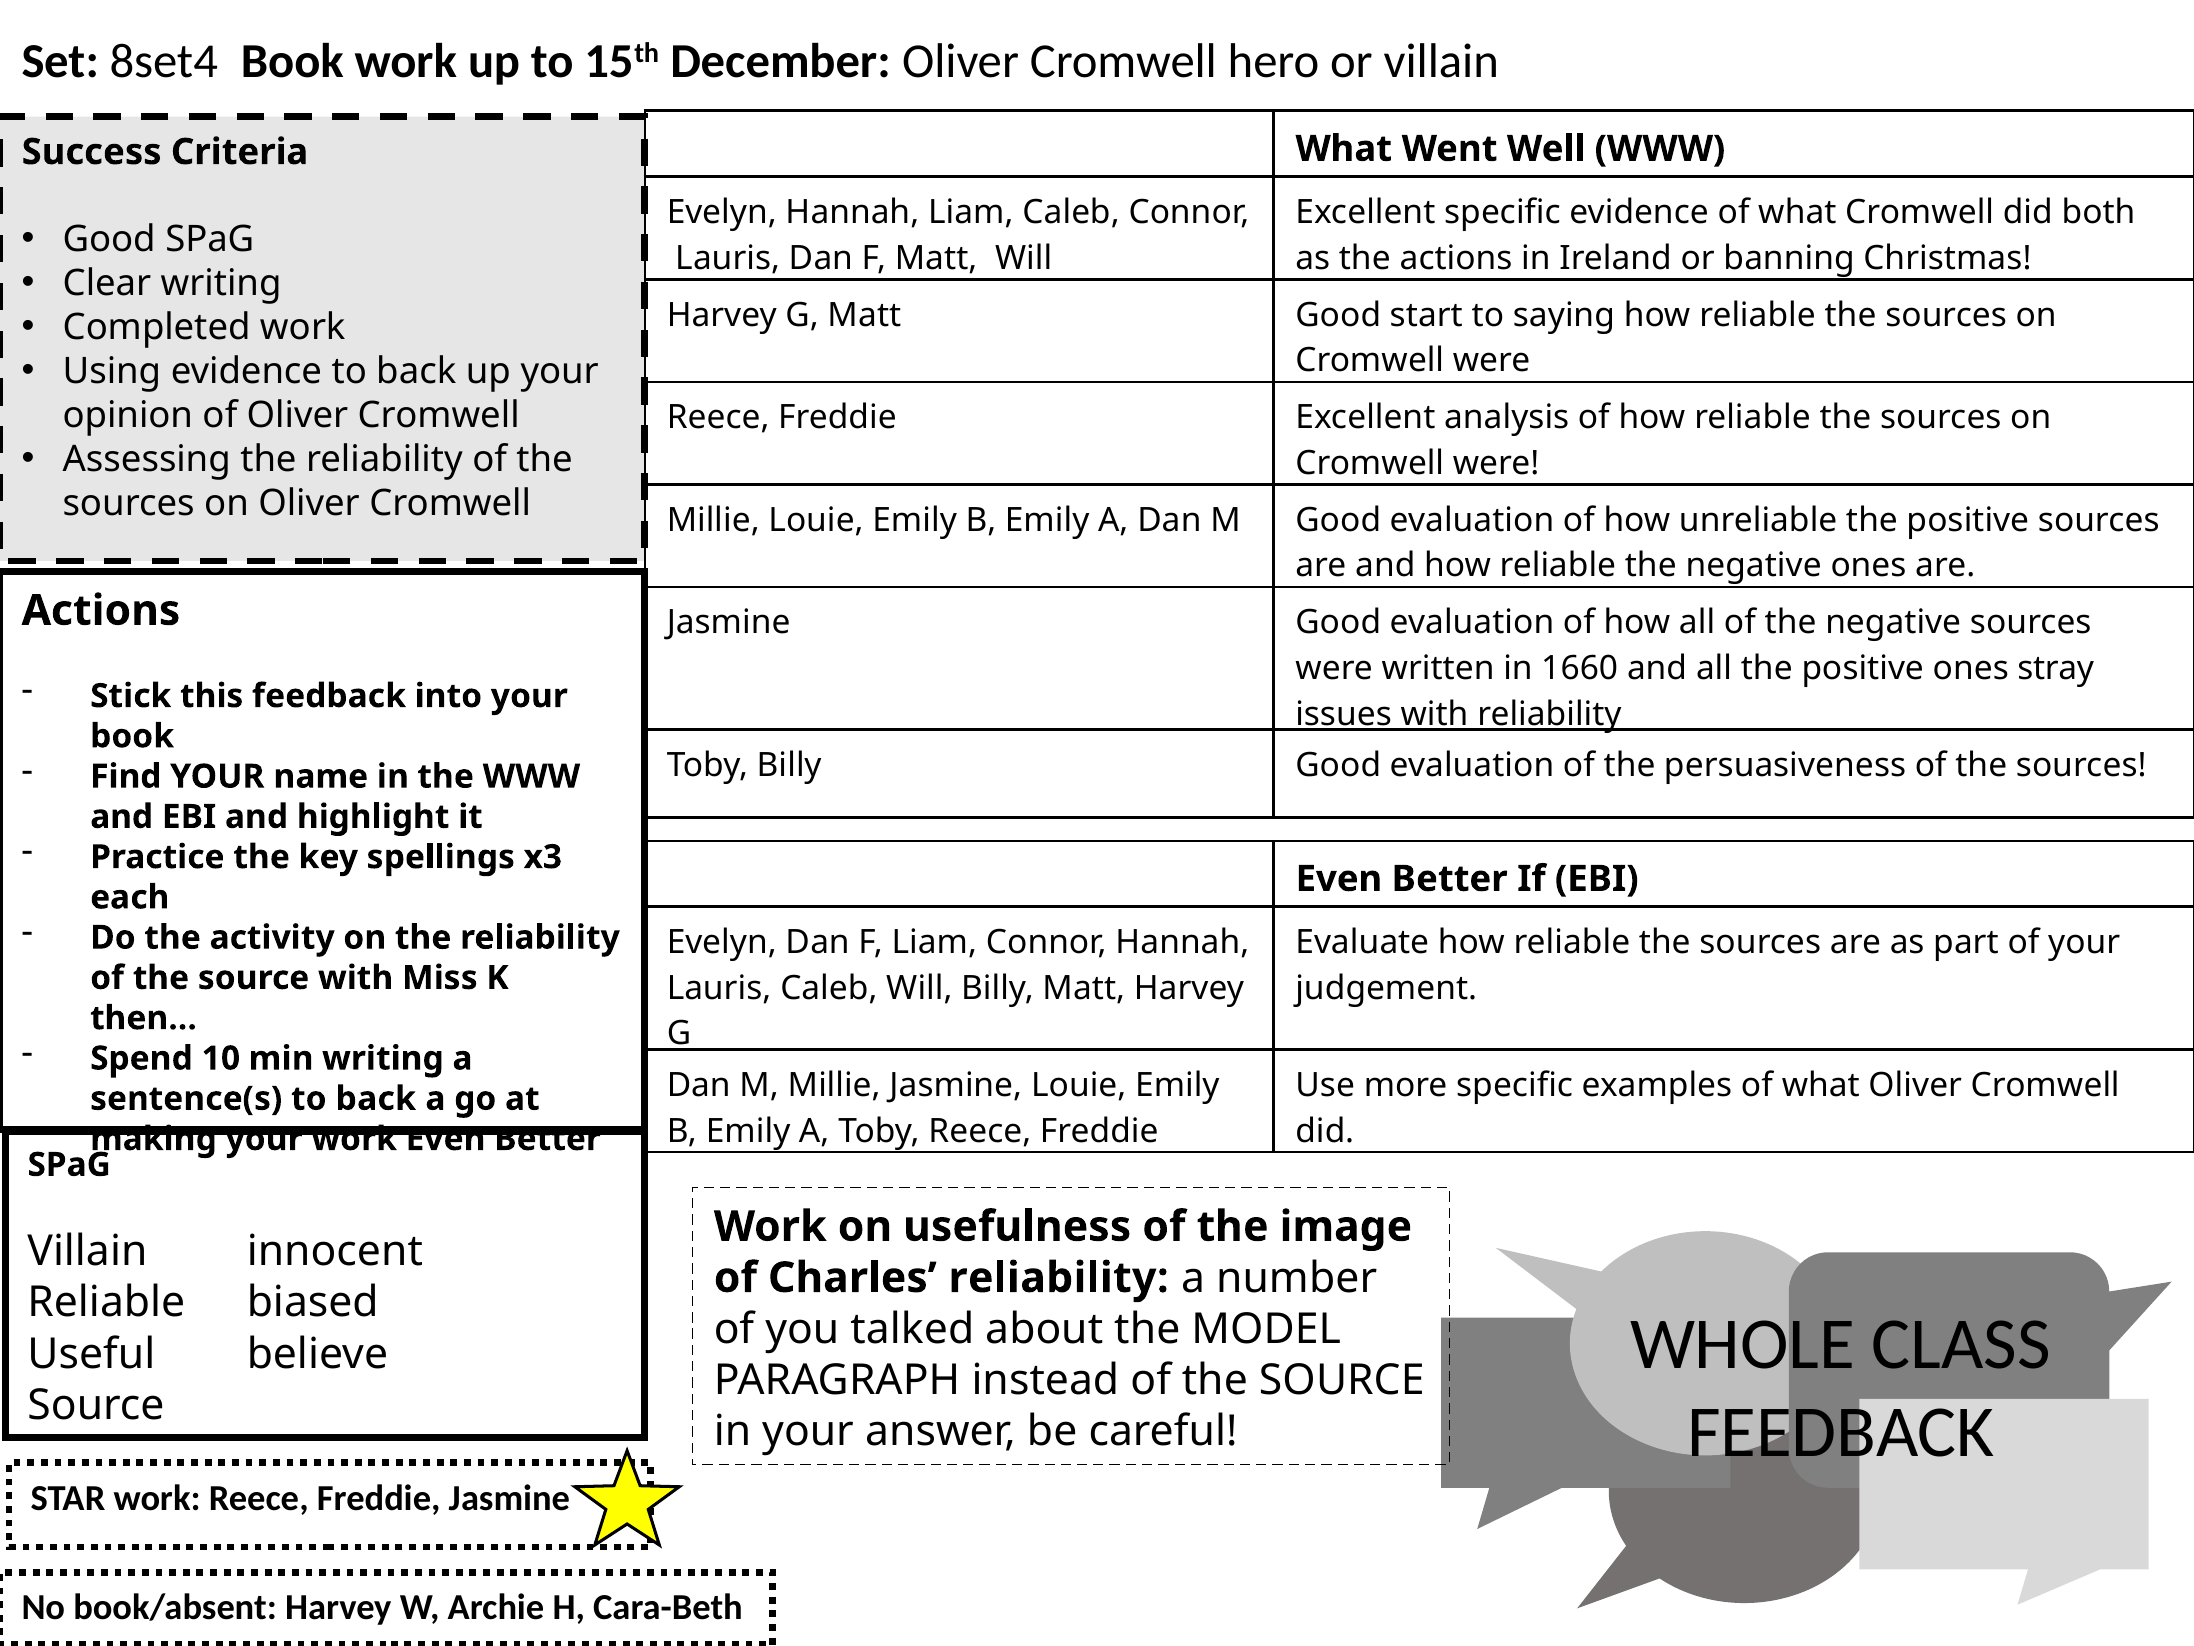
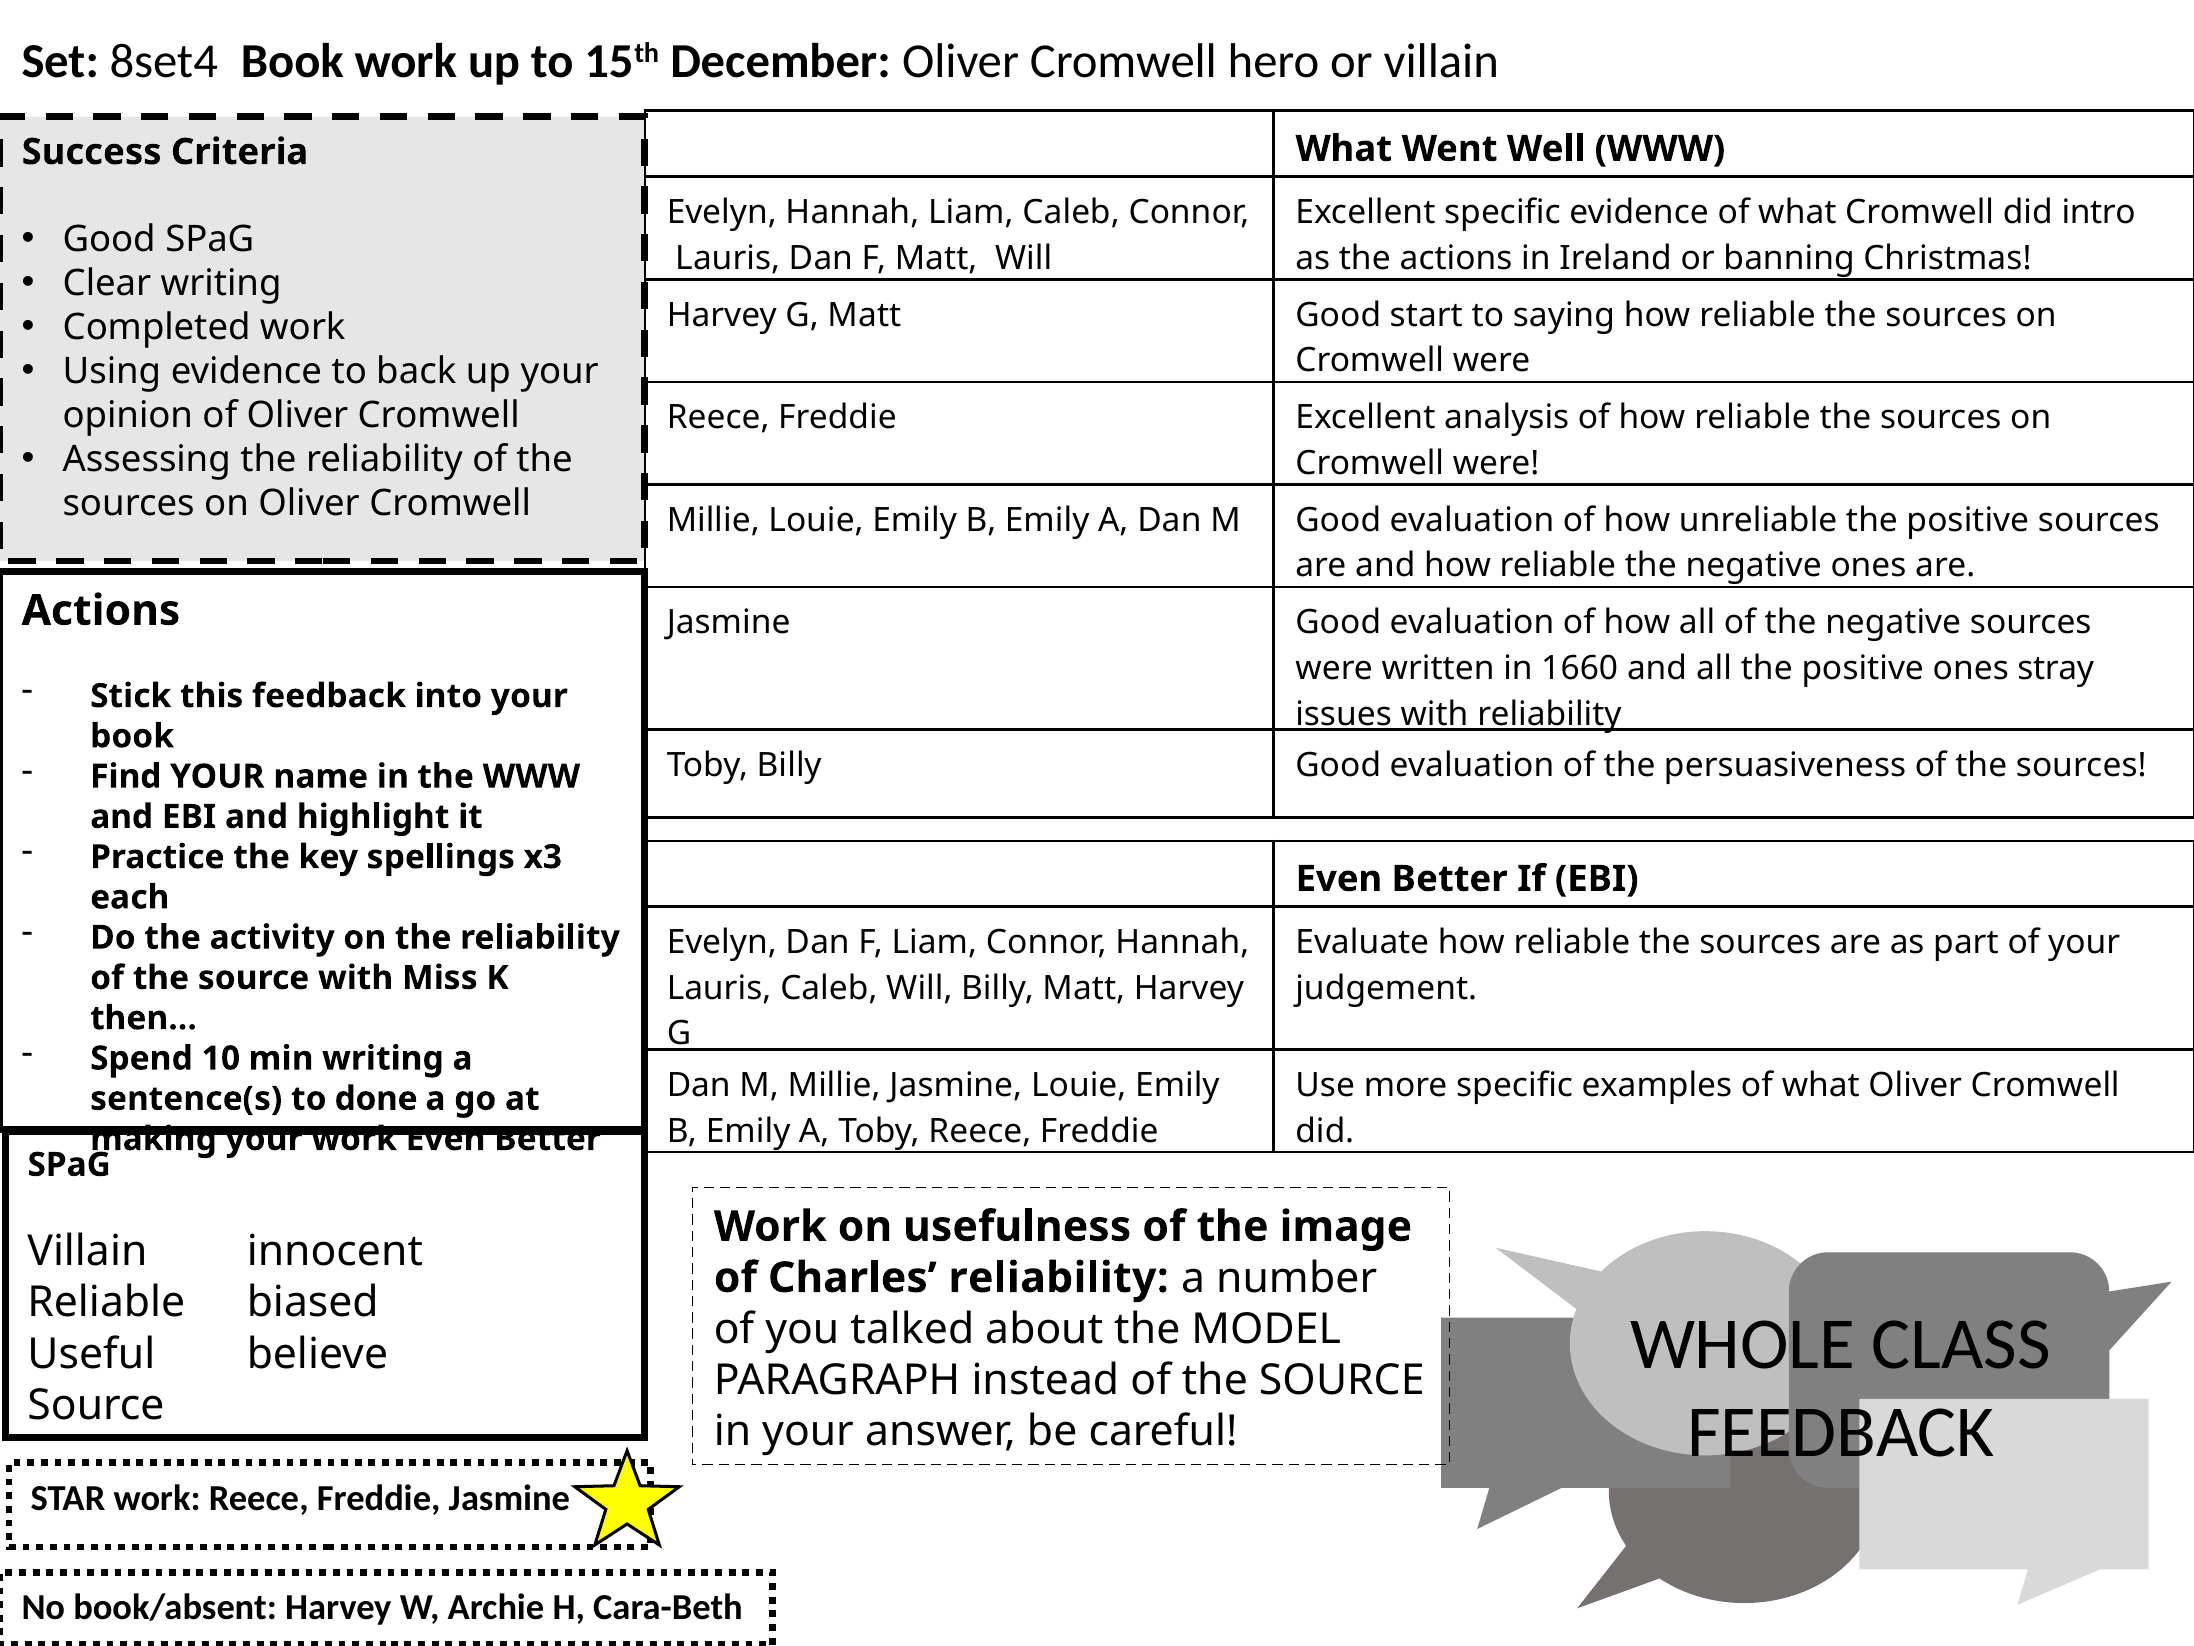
both: both -> intro
sentence(s to back: back -> done
